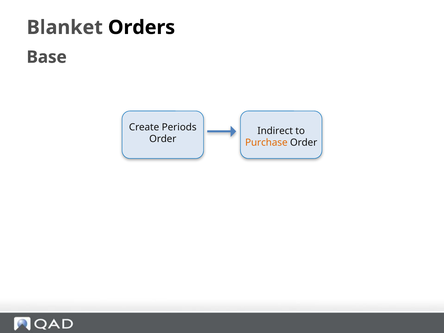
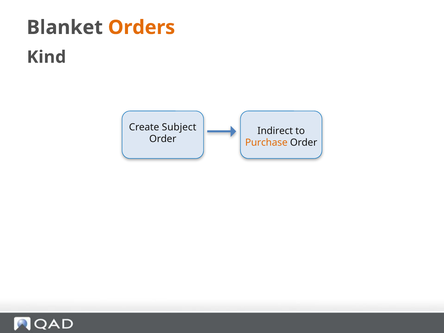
Orders colour: black -> orange
Base: Base -> Kind
Periods: Periods -> Subject
